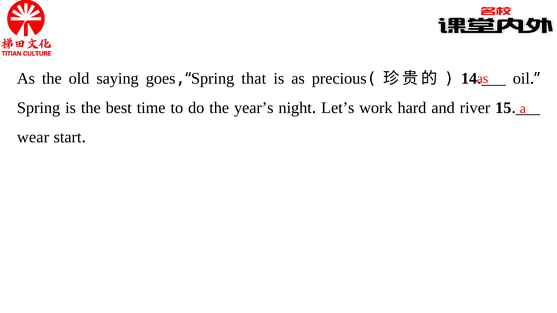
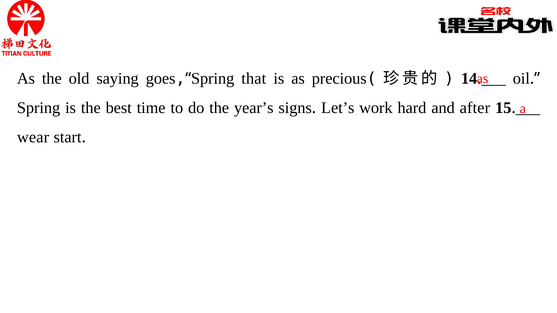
night: night -> signs
river: river -> after
